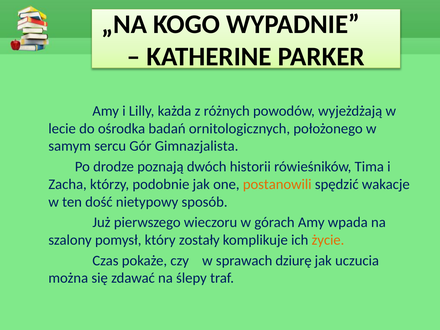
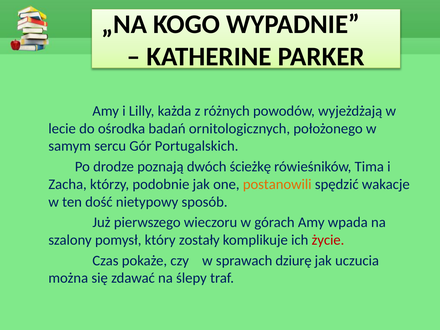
Gimnazjalista: Gimnazjalista -> Portugalskich
historii: historii -> ścieżkę
życie colour: orange -> red
